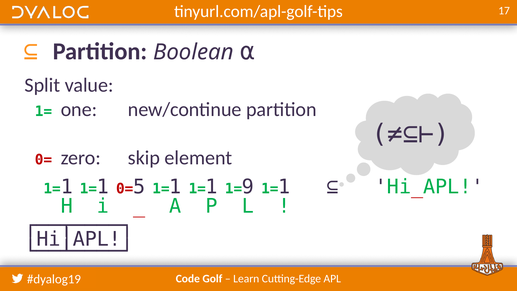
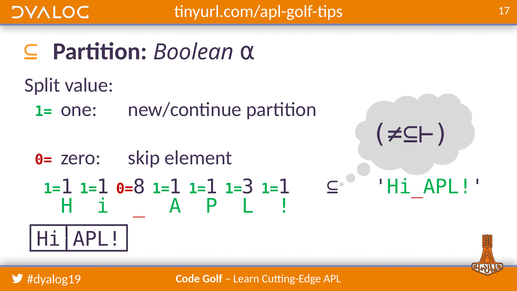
5: 5 -> 8
9: 9 -> 3
